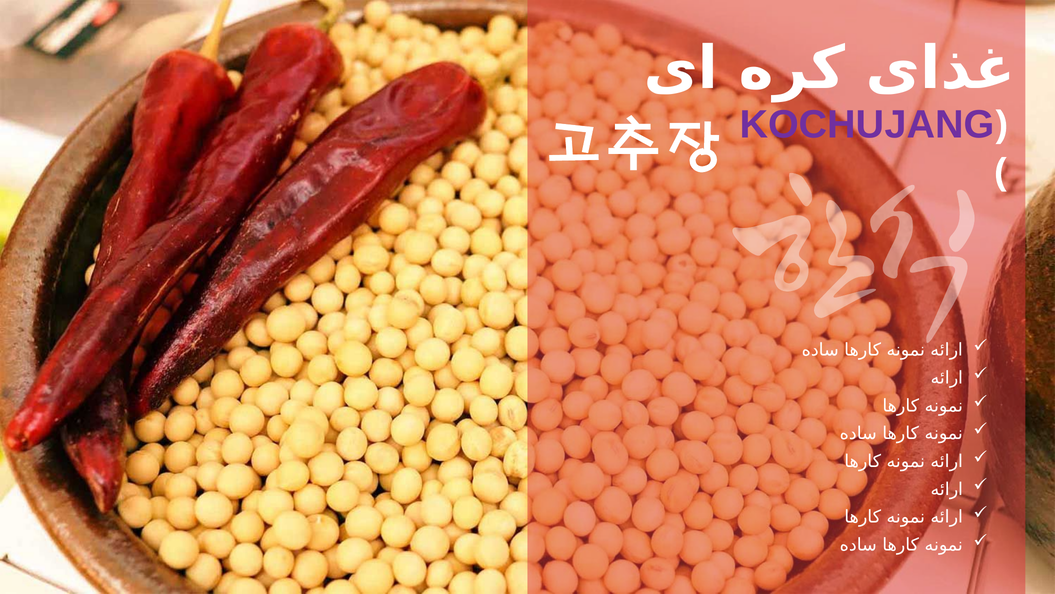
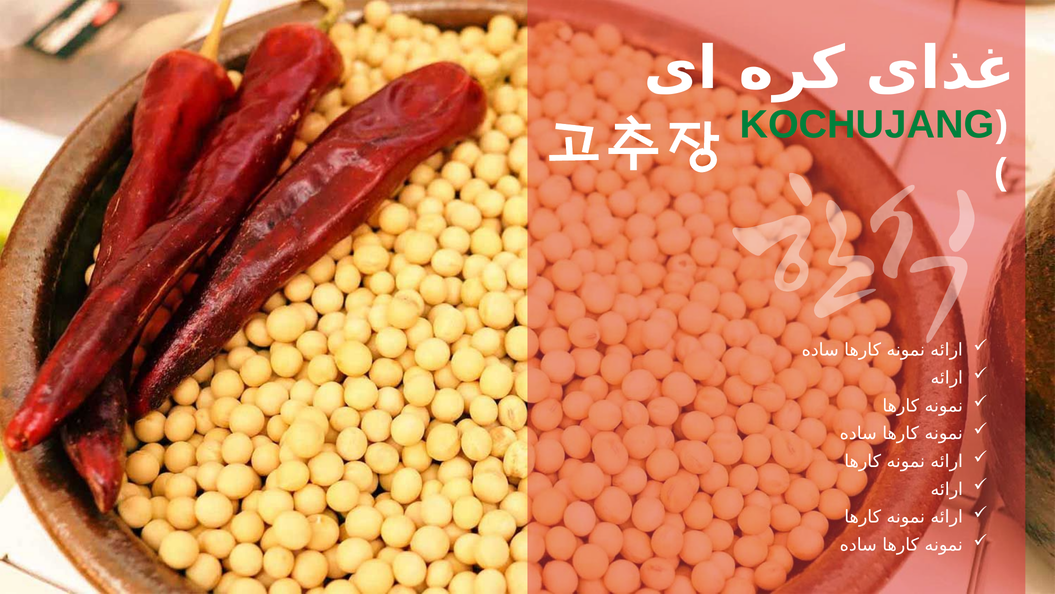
KOCHUJANG colour: purple -> green
